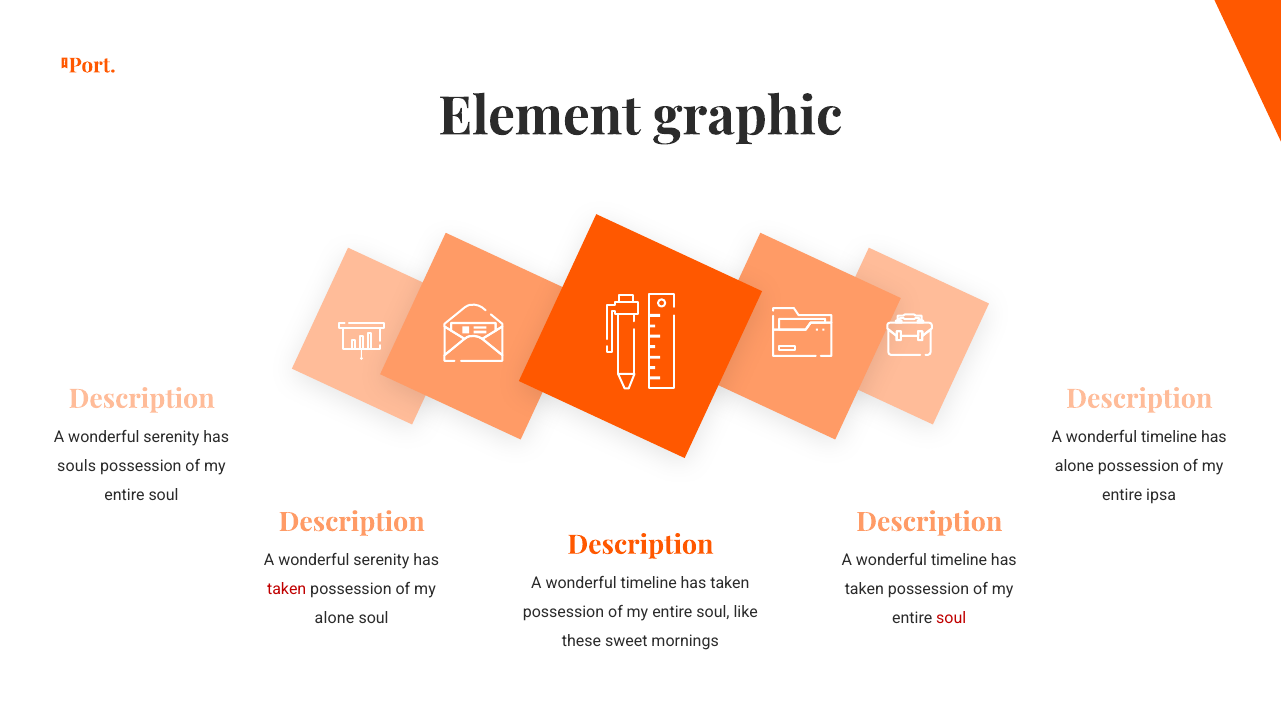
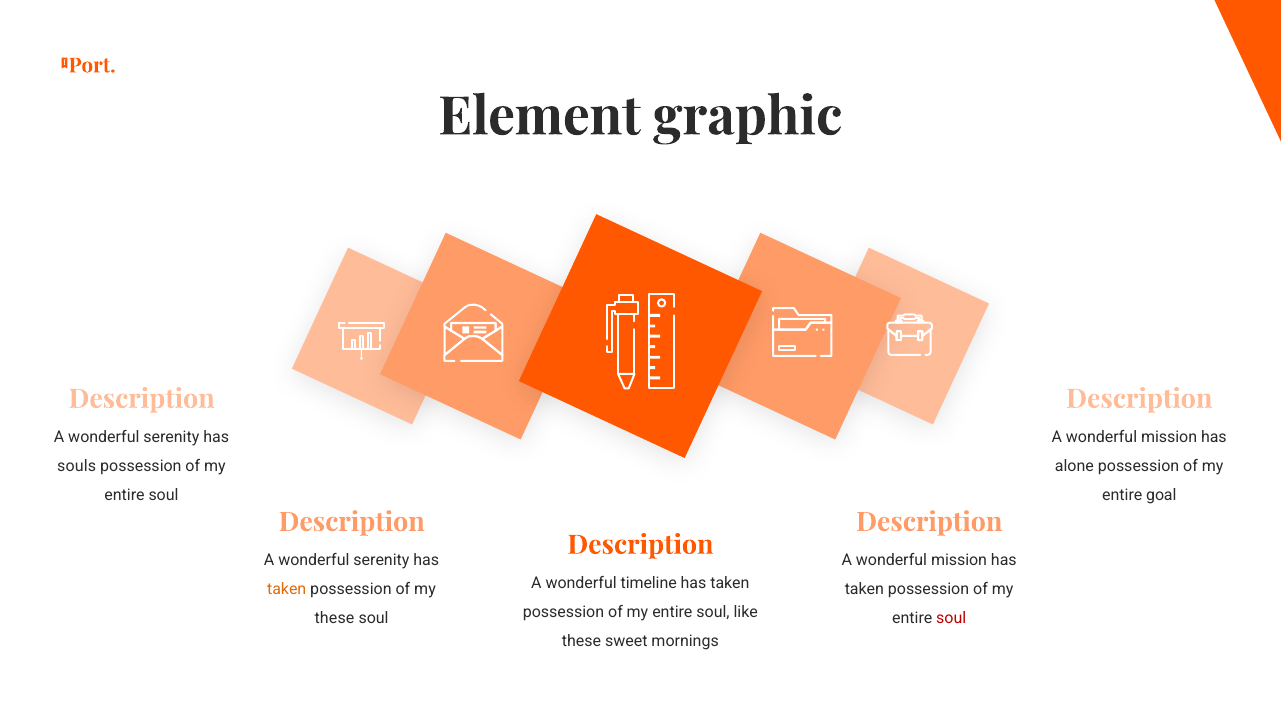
timeline at (1169, 437): timeline -> mission
ipsa: ipsa -> goal
timeline at (959, 560): timeline -> mission
taken at (287, 589) colour: red -> orange
alone at (334, 618): alone -> these
